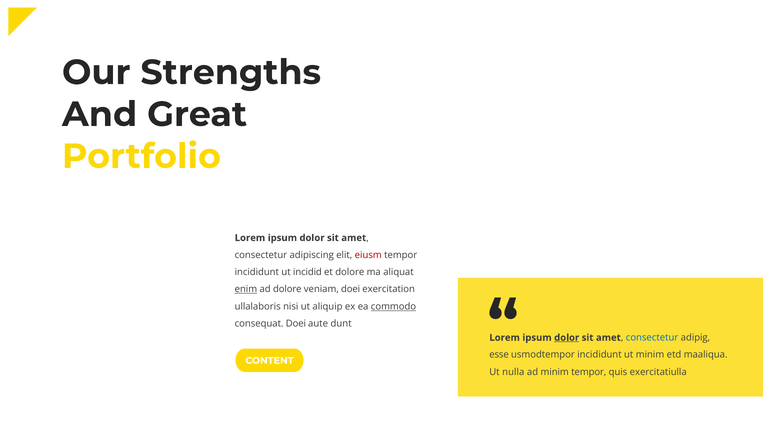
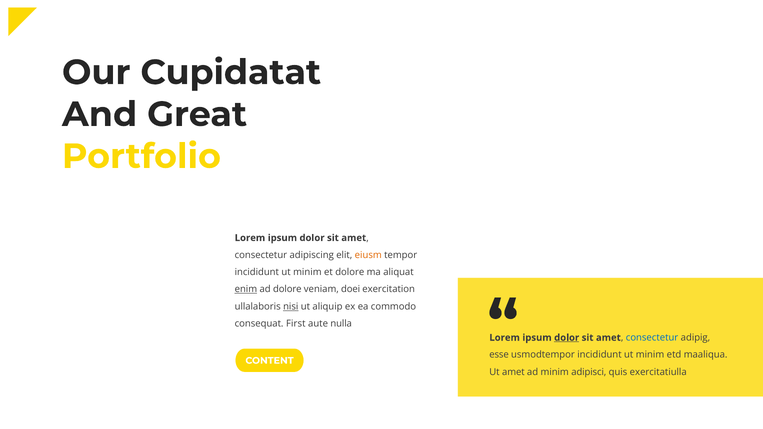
Strengths: Strengths -> Cupidatat
eiusm colour: red -> orange
incidid at (307, 272): incidid -> minim
nisi underline: none -> present
commodo underline: present -> none
consequat Doei: Doei -> First
dunt: dunt -> nulla
Ut nulla: nulla -> amet
minim tempor: tempor -> adipisci
